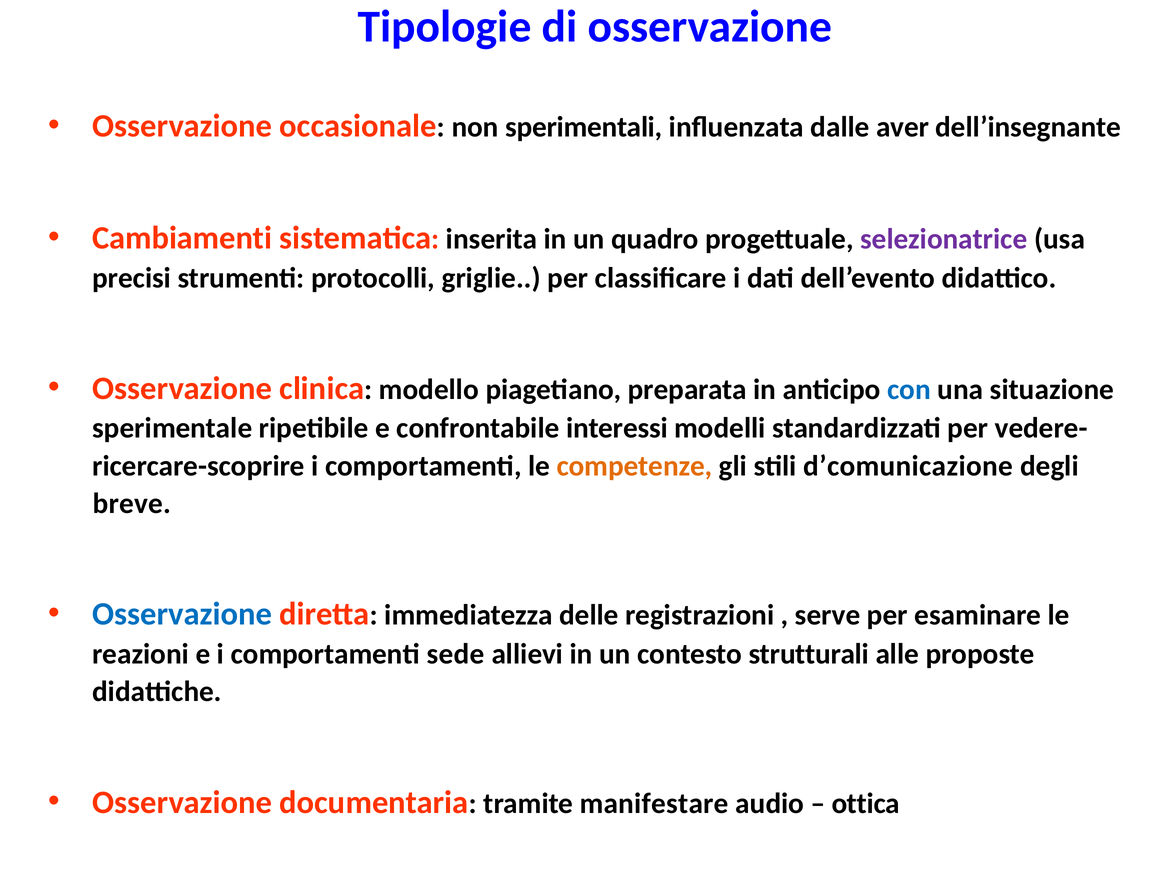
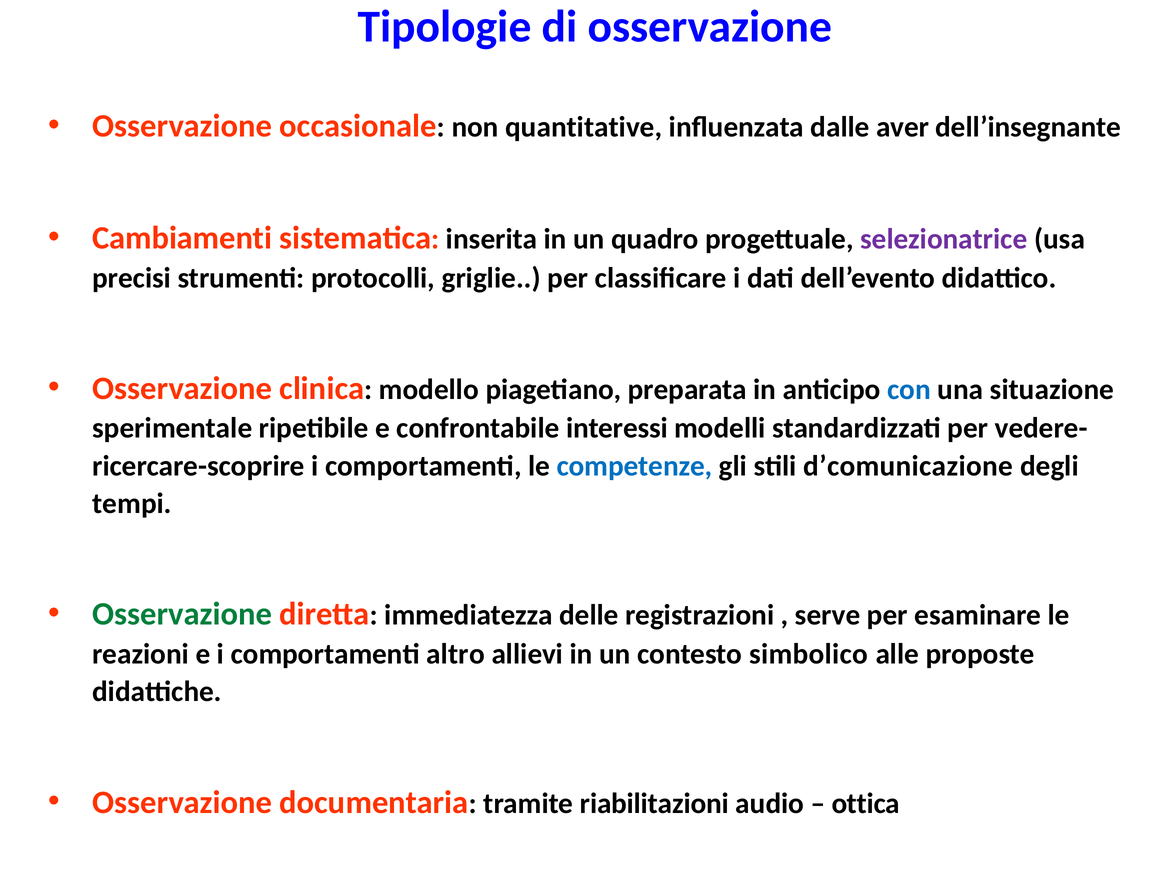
sperimentali: sperimentali -> quantitative
competenze colour: orange -> blue
breve: breve -> tempi
Osservazione at (182, 614) colour: blue -> green
sede: sede -> altro
strutturali: strutturali -> simbolico
manifestare: manifestare -> riabilitazioni
